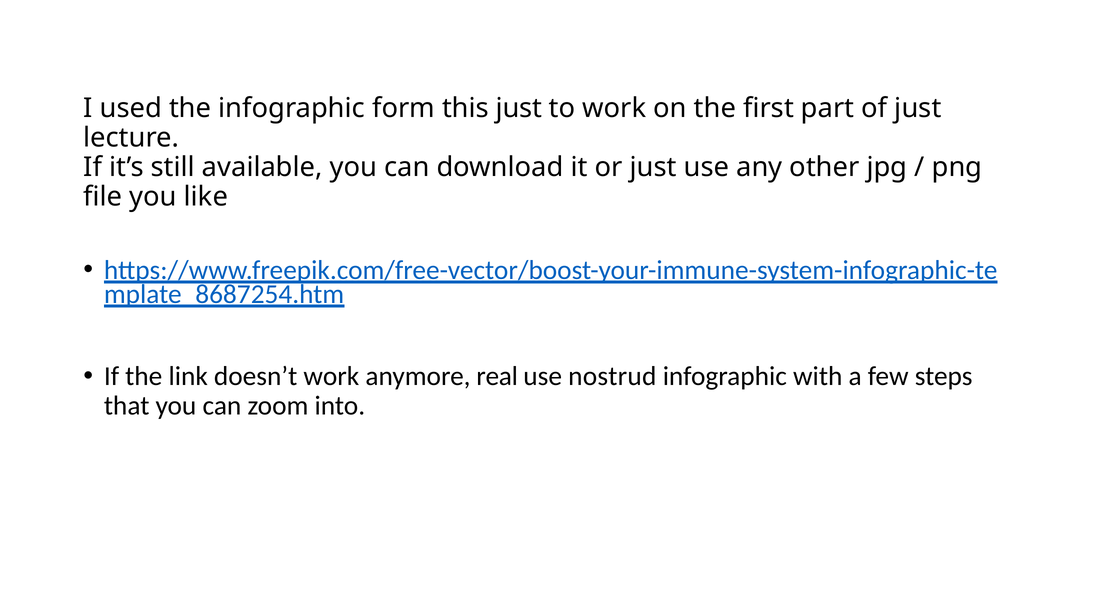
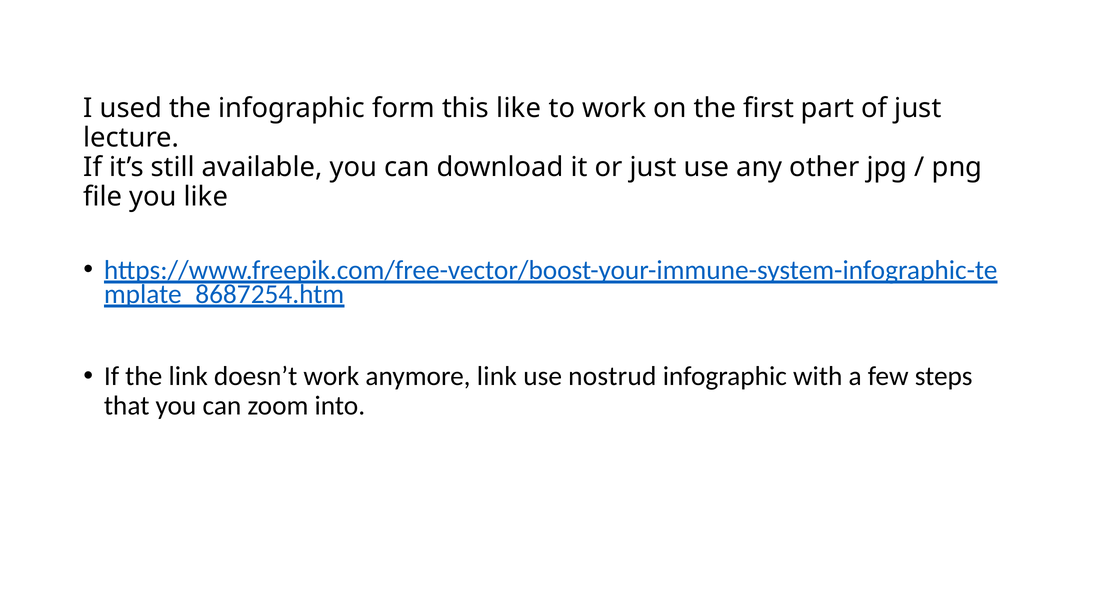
this just: just -> like
anymore real: real -> link
